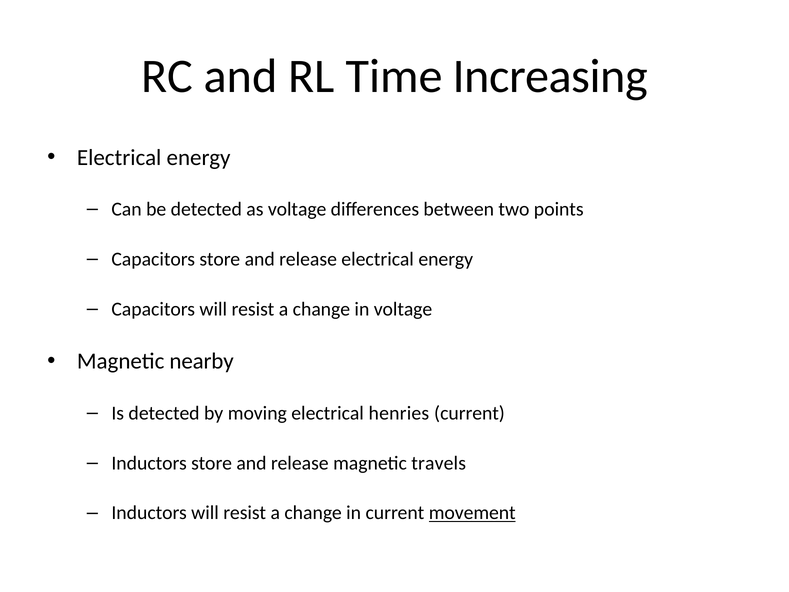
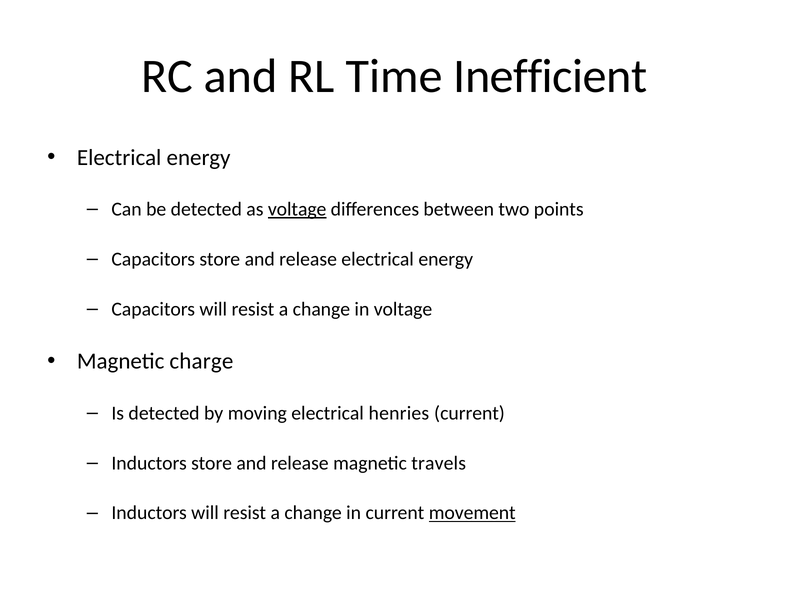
Increasing: Increasing -> Inefficient
voltage at (297, 209) underline: none -> present
nearby: nearby -> charge
